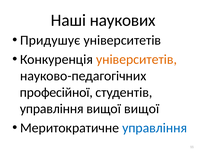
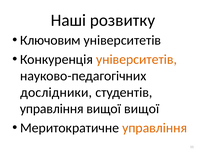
наукових: наукових -> розвитку
Придушує: Придушує -> Ключовим
професійної: професійної -> дослідники
управління at (155, 128) colour: blue -> orange
